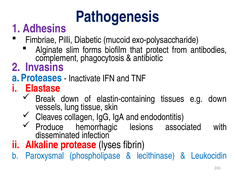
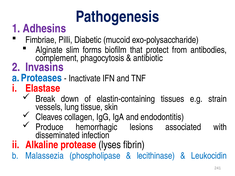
e.g down: down -> strain
Paroxysmal: Paroxysmal -> Malassezia
